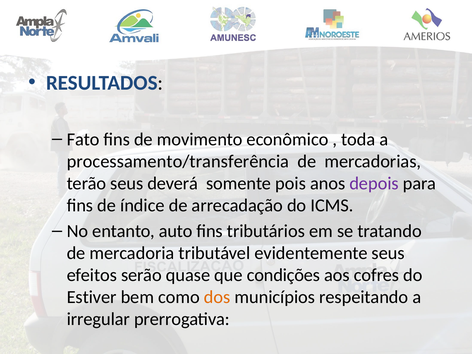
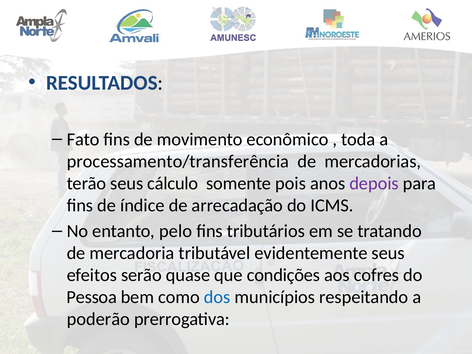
deverá: deverá -> cálculo
auto: auto -> pelo
Estiver: Estiver -> Pessoa
dos colour: orange -> blue
irregular: irregular -> poderão
